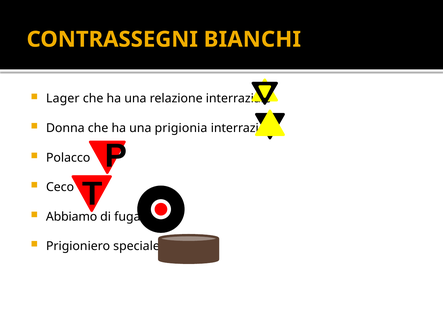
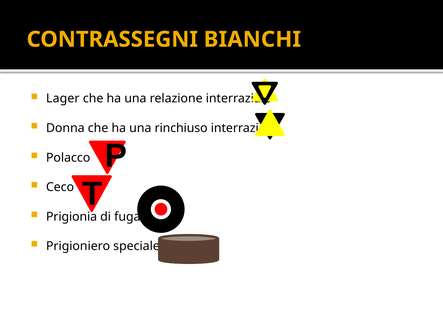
prigionia: prigionia -> rinchiuso
Abbiamo: Abbiamo -> Prigionia
